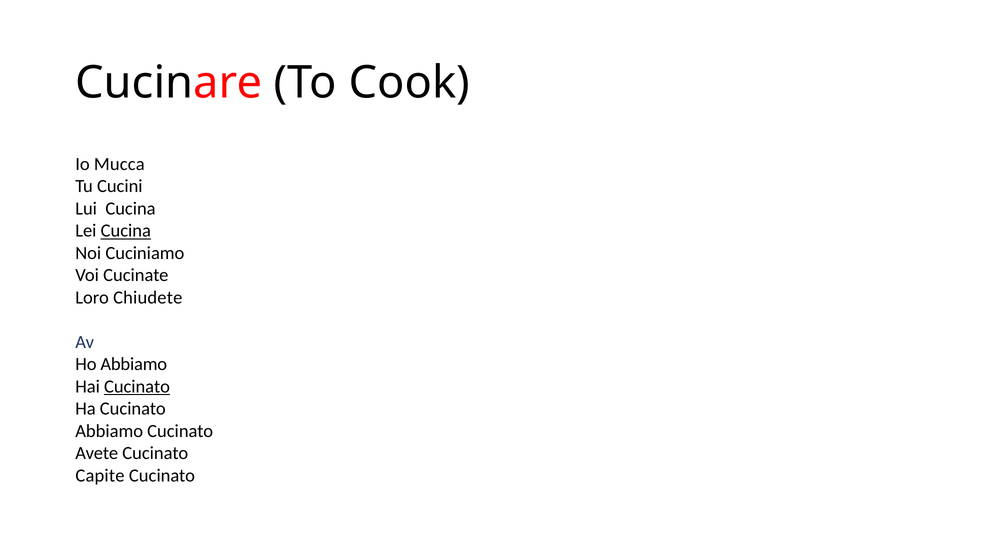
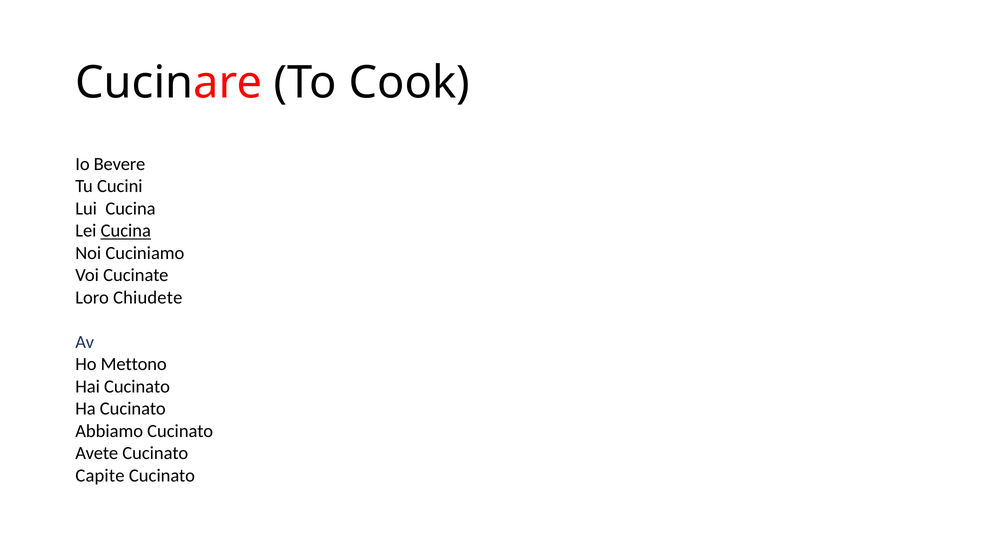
Mucca: Mucca -> Bevere
Ho Abbiamo: Abbiamo -> Mettono
Cucinato at (137, 386) underline: present -> none
